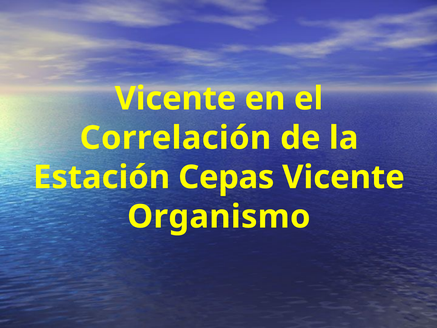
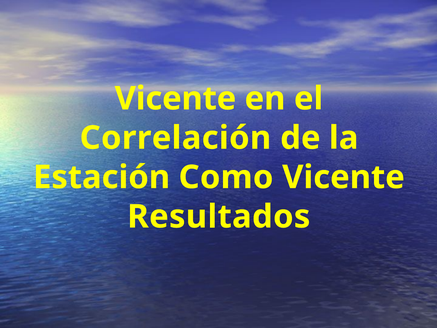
Cepas: Cepas -> Como
Organismo: Organismo -> Resultados
